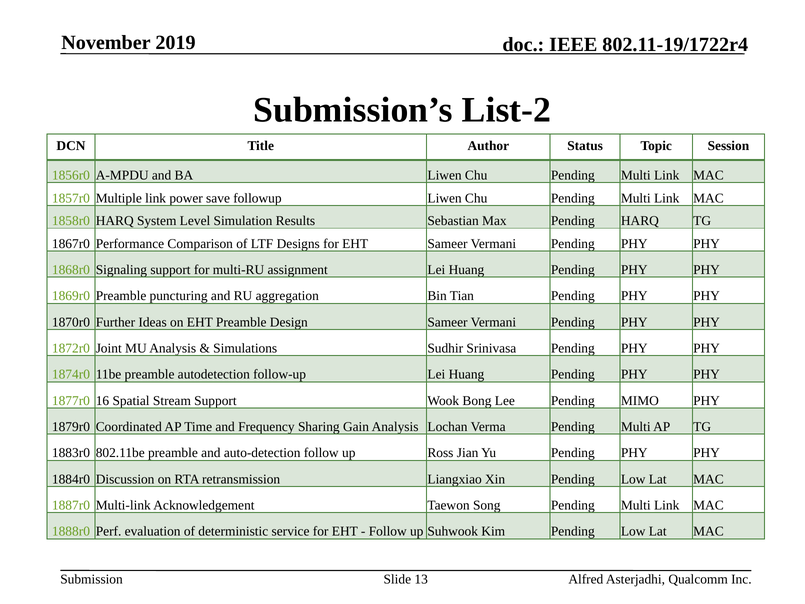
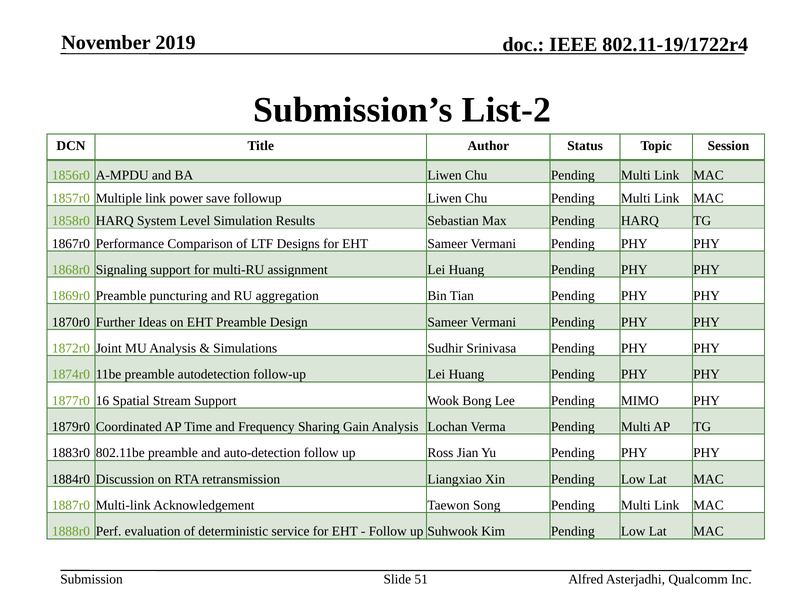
13: 13 -> 51
